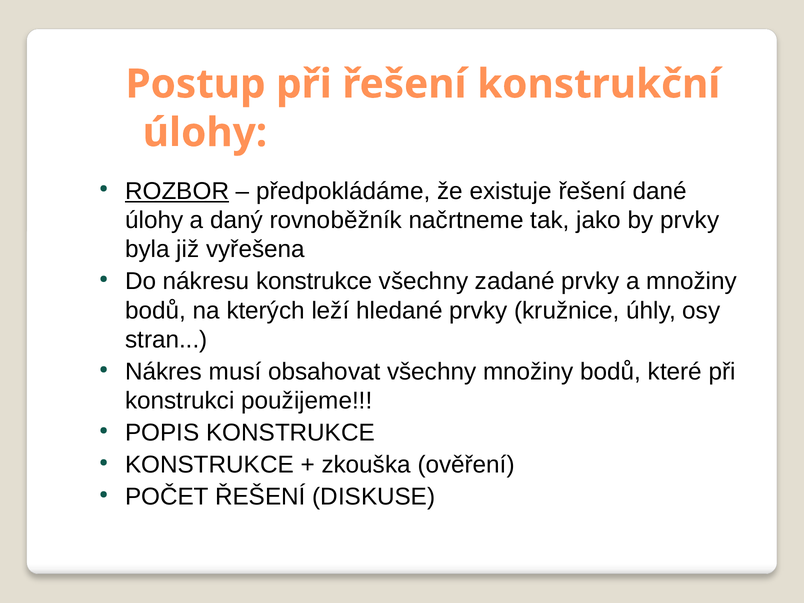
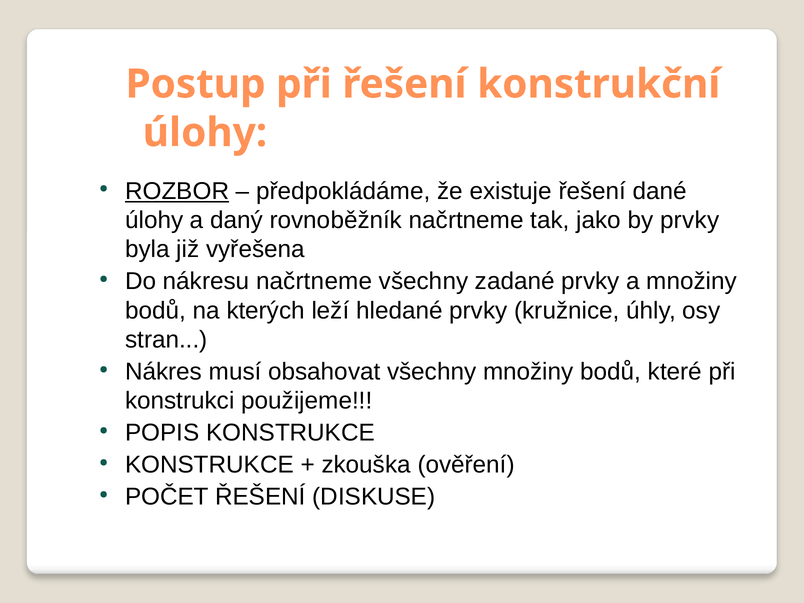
nákresu konstrukce: konstrukce -> načrtneme
